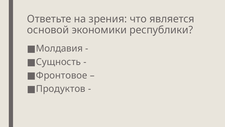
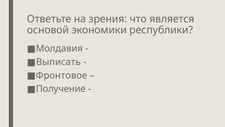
Сущность: Сущность -> Выписать
Продуктов: Продуктов -> Получение
